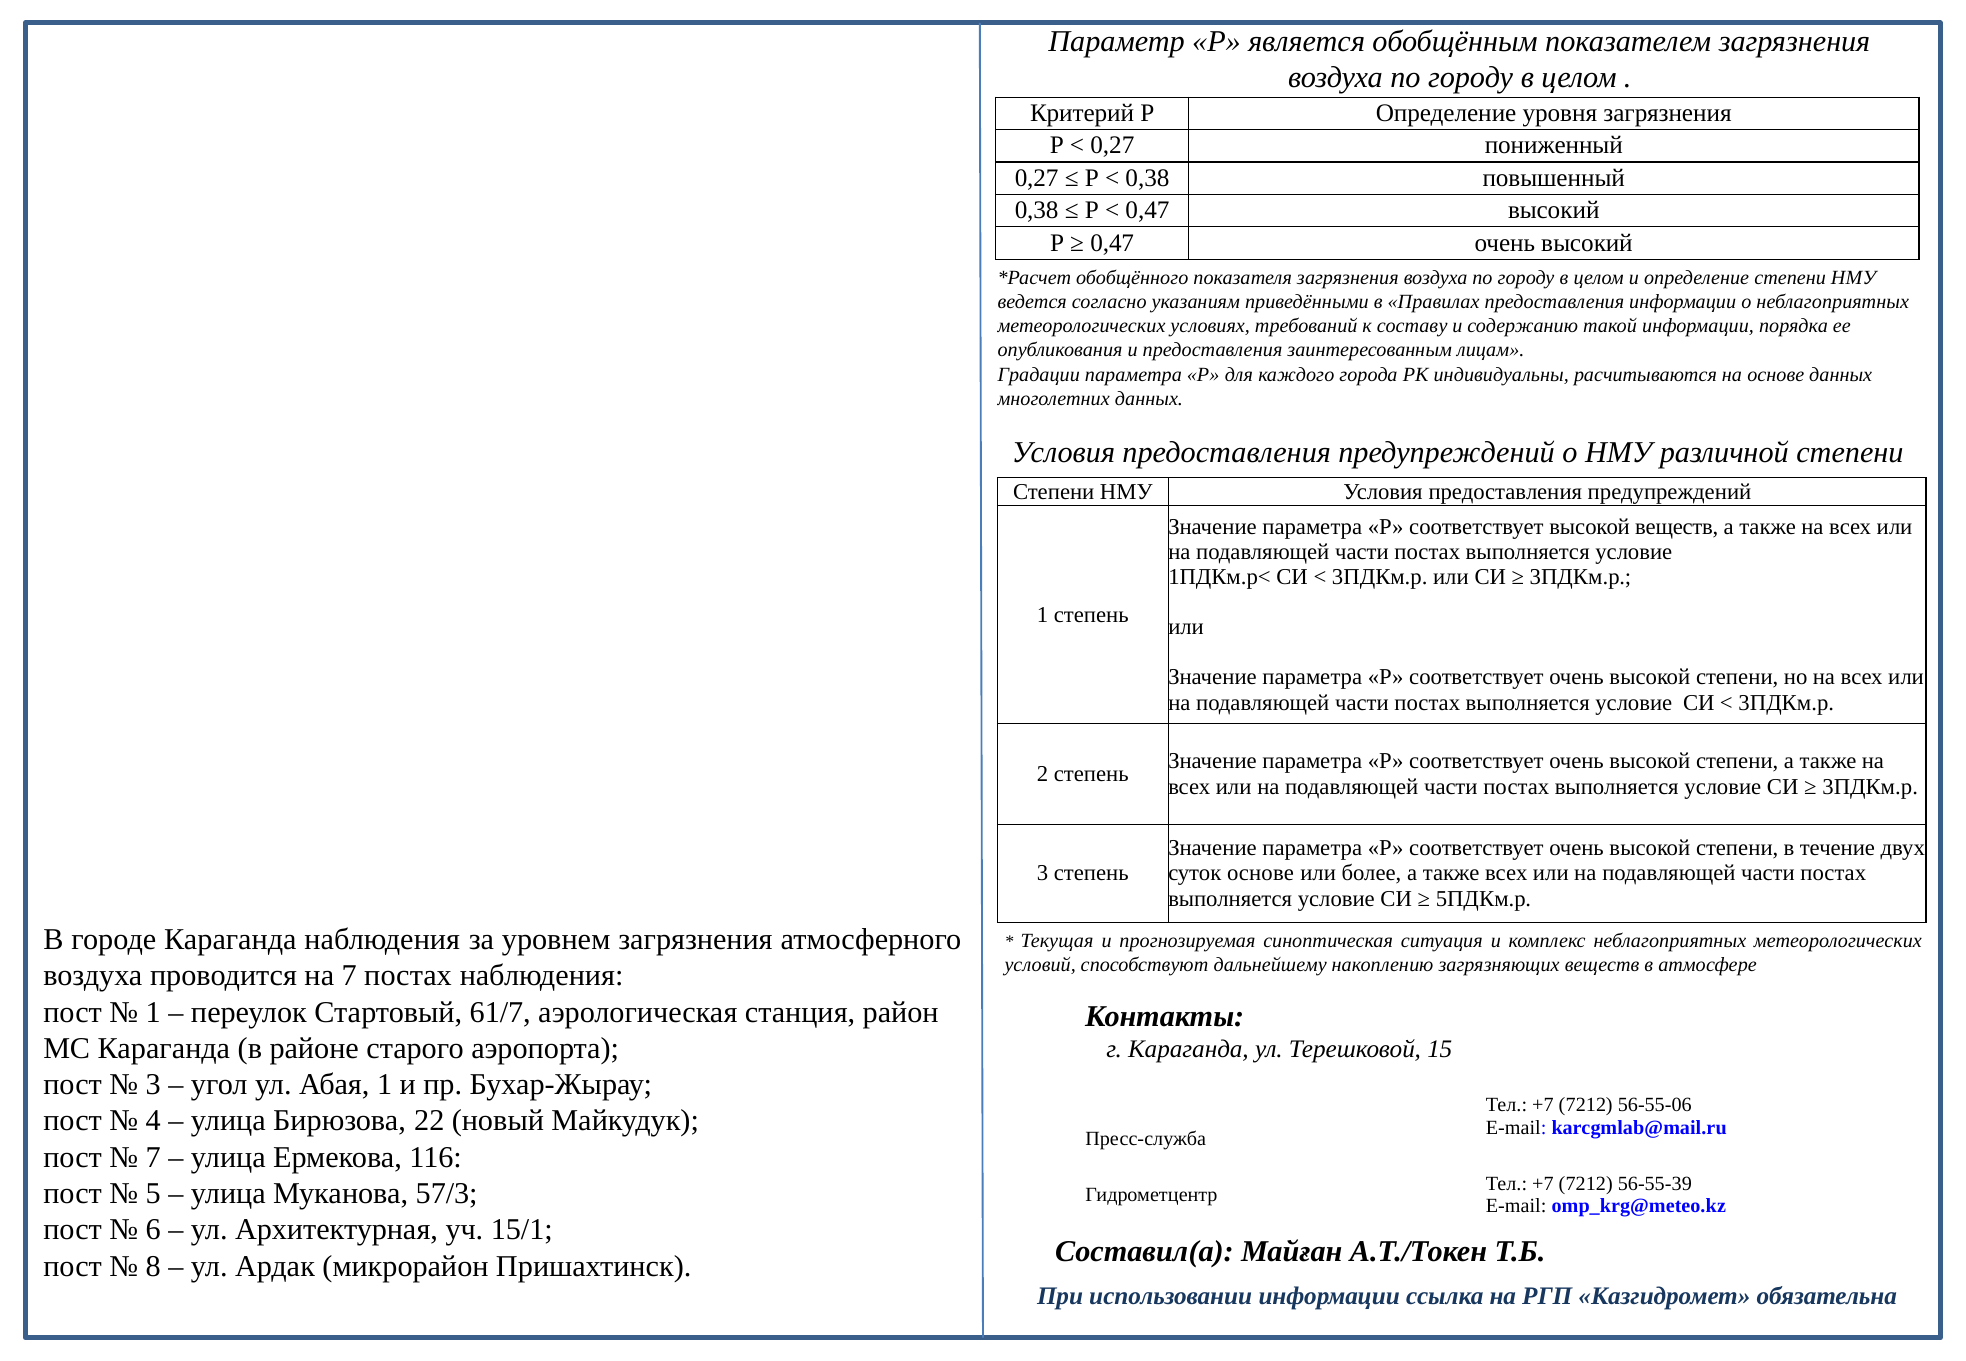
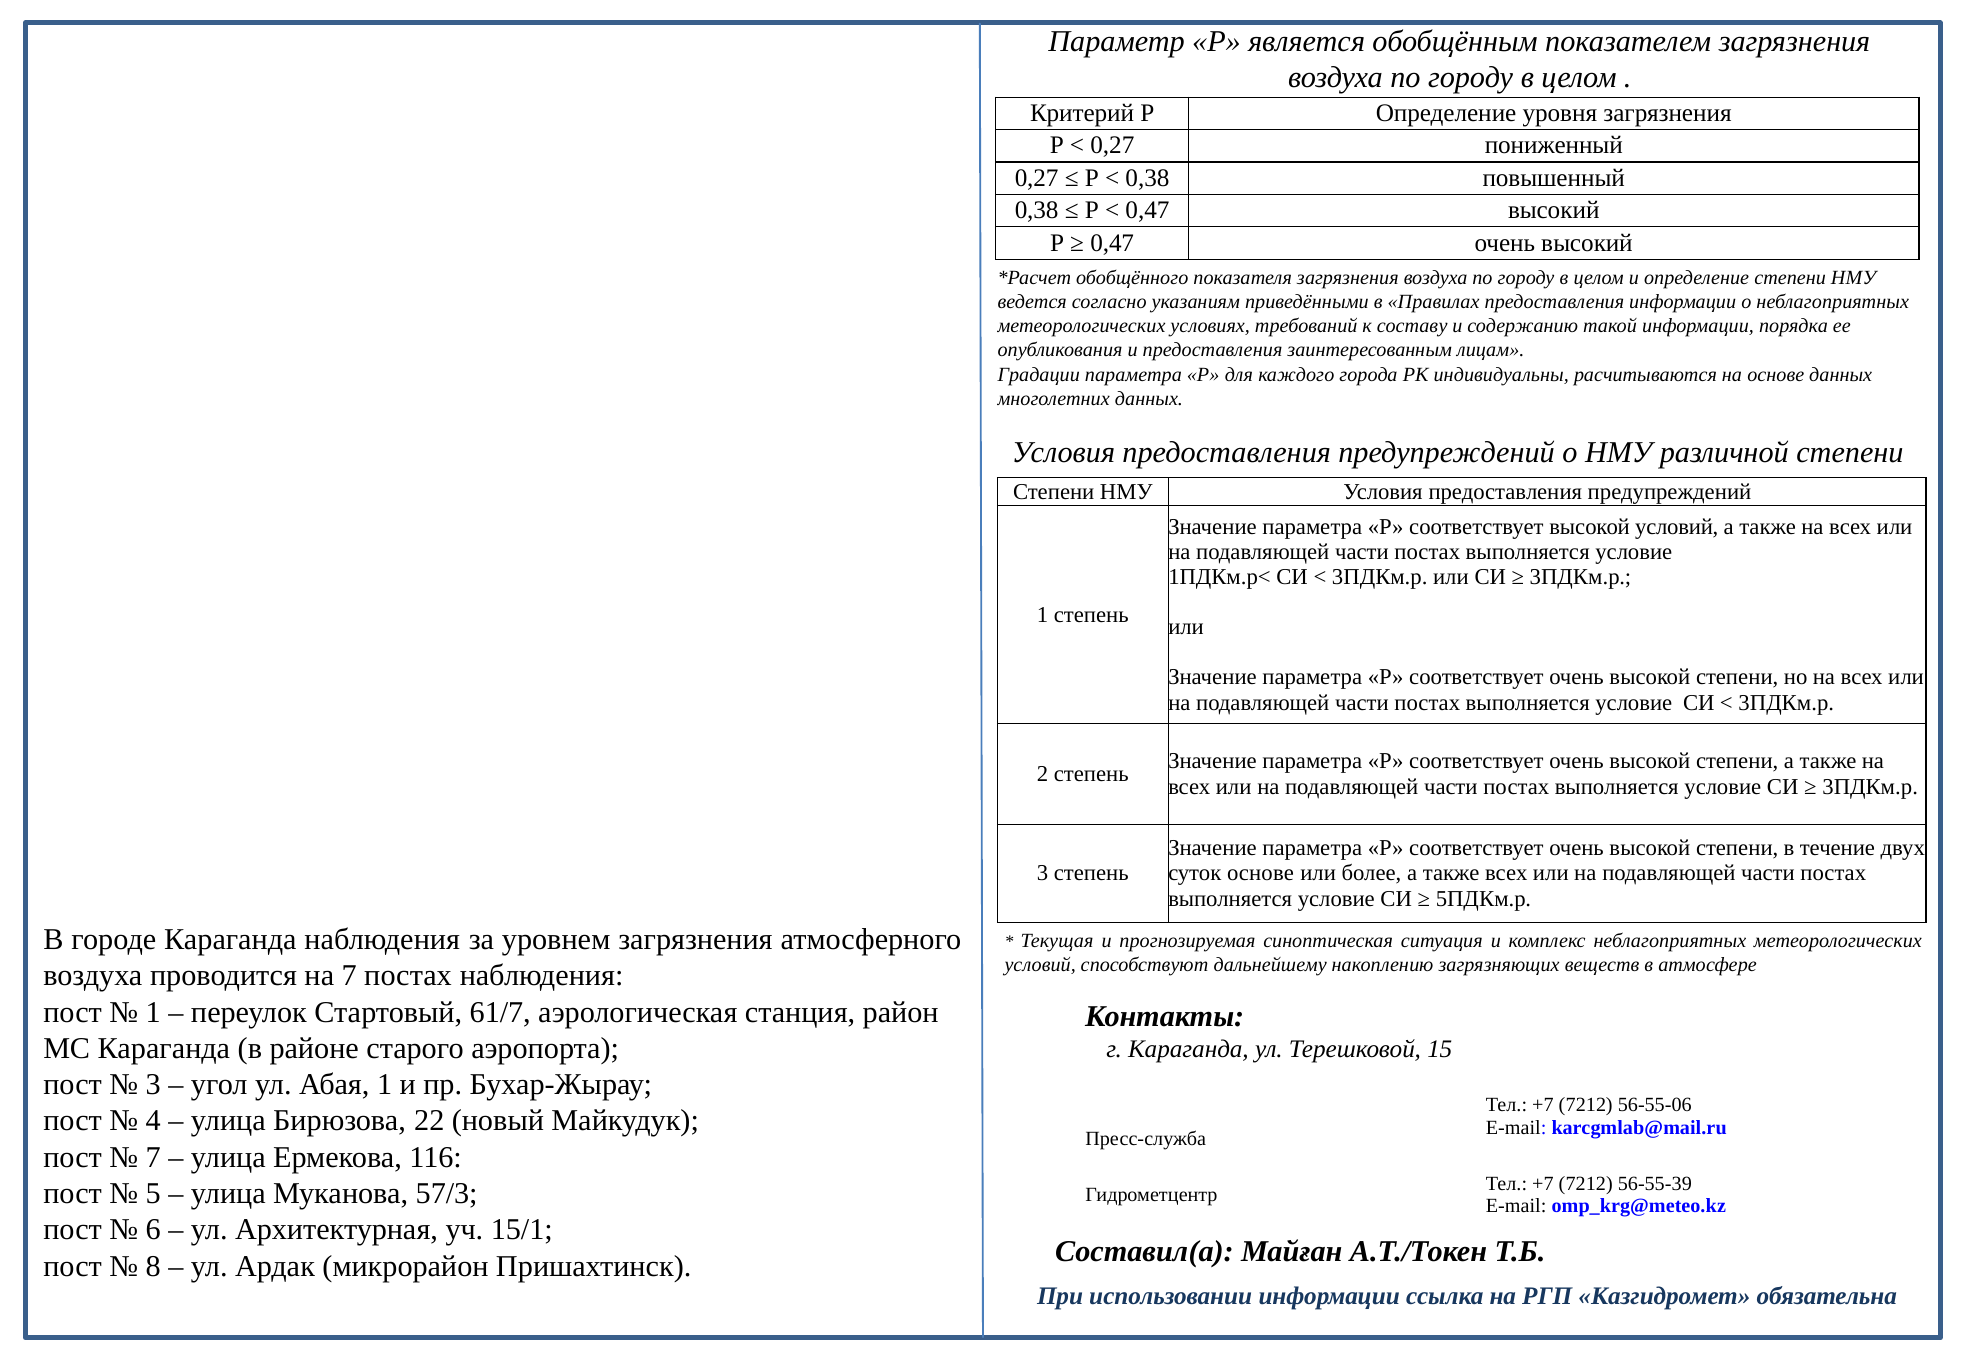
высокой веществ: веществ -> условий
